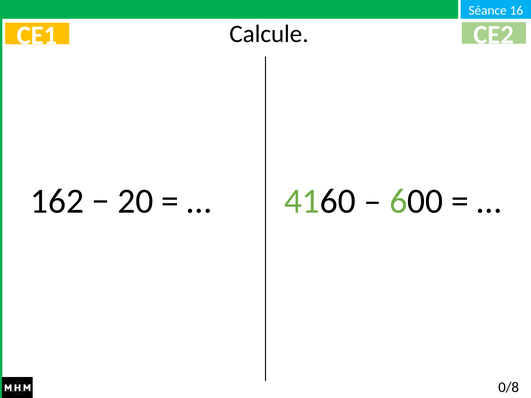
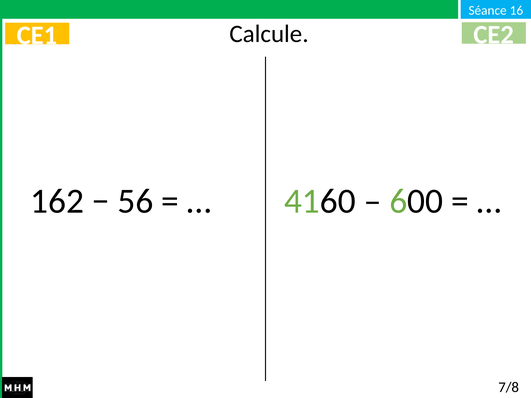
20: 20 -> 56
0/8: 0/8 -> 7/8
